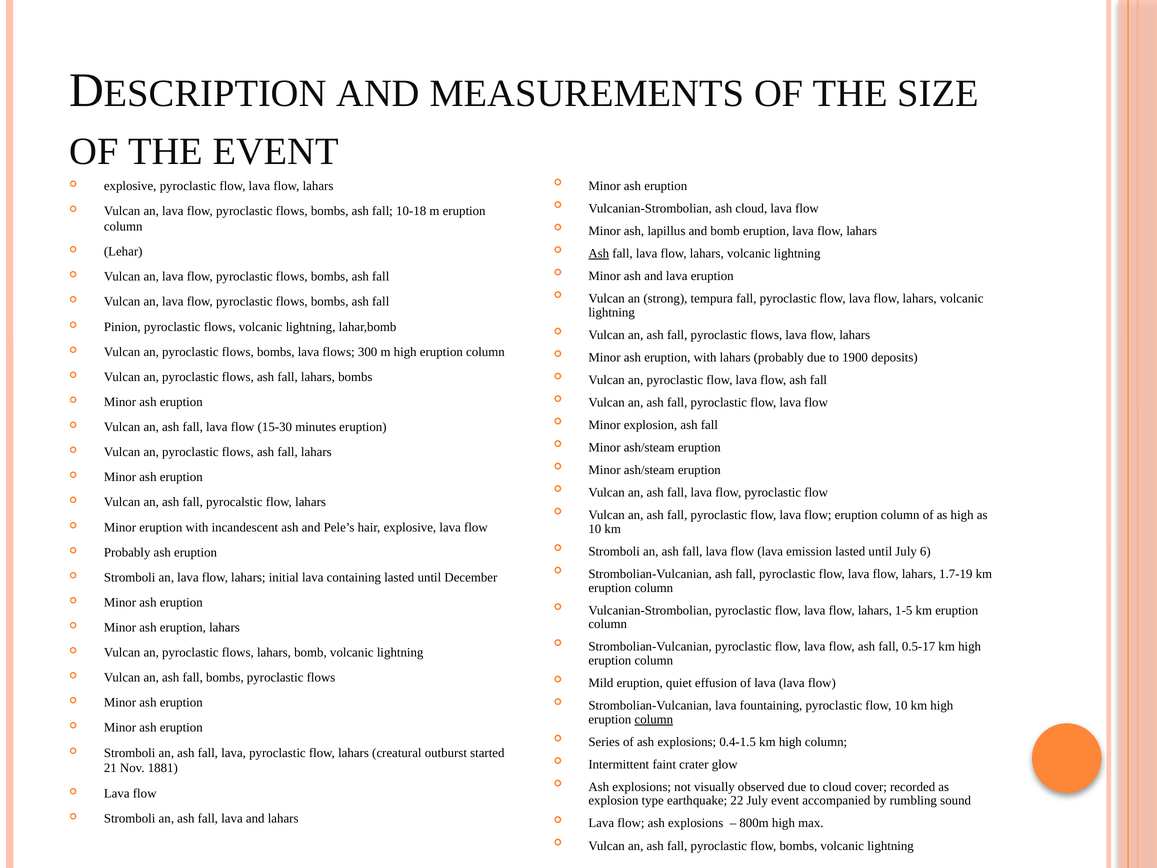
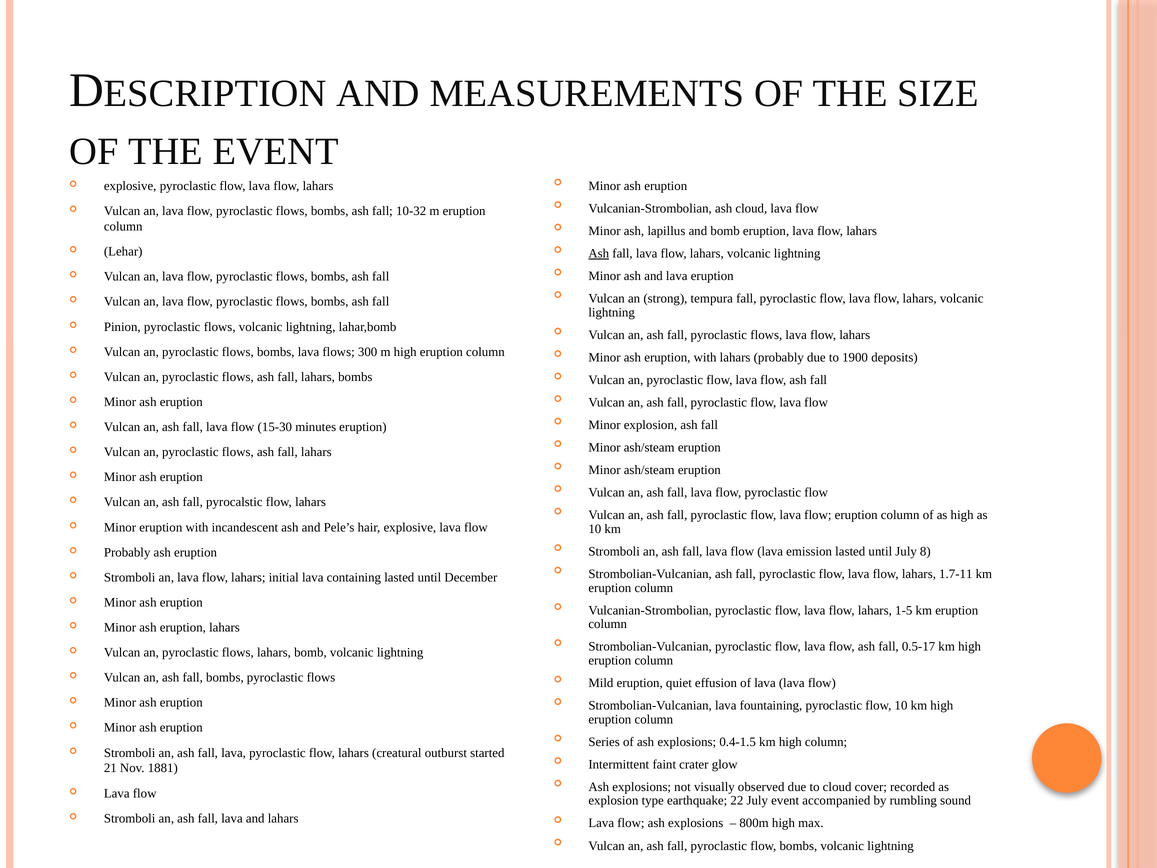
10-18: 10-18 -> 10-32
6: 6 -> 8
1.7-19: 1.7-19 -> 1.7-11
column at (654, 719) underline: present -> none
